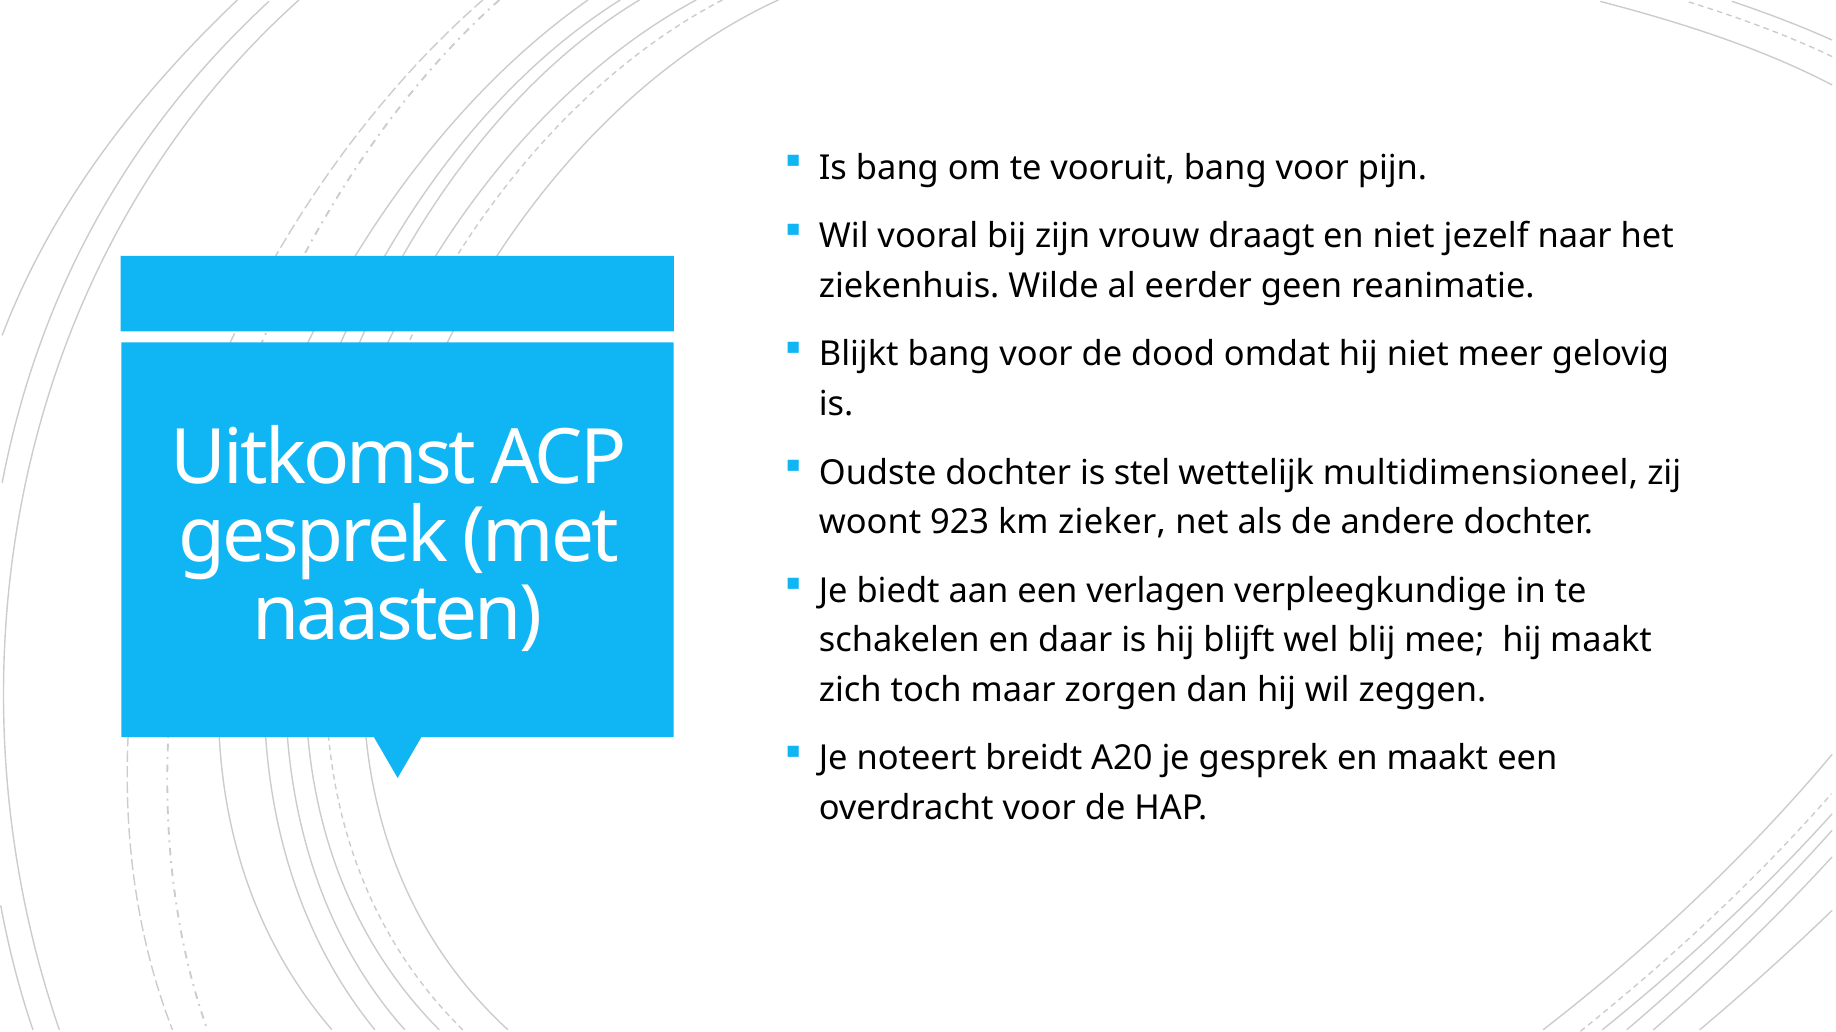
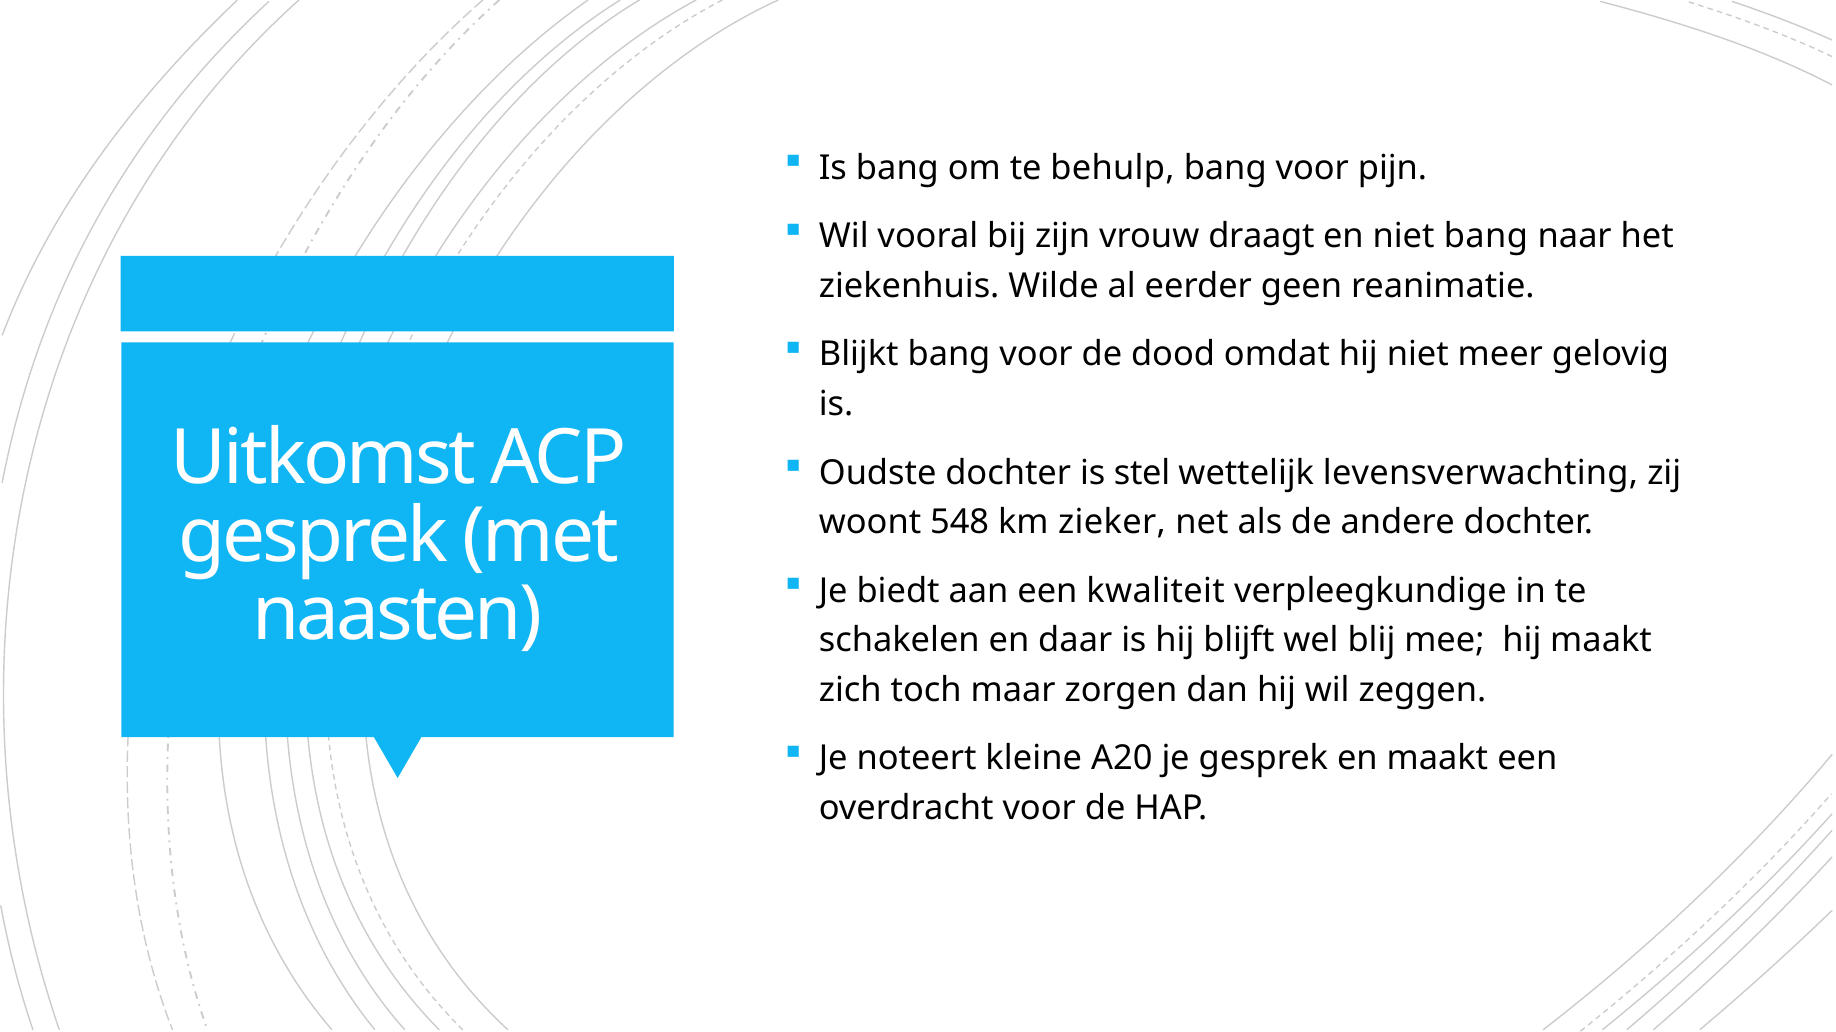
vooruit: vooruit -> behulp
niet jezelf: jezelf -> bang
multidimensioneel: multidimensioneel -> levensverwachting
923: 923 -> 548
verlagen: verlagen -> kwaliteit
breidt: breidt -> kleine
